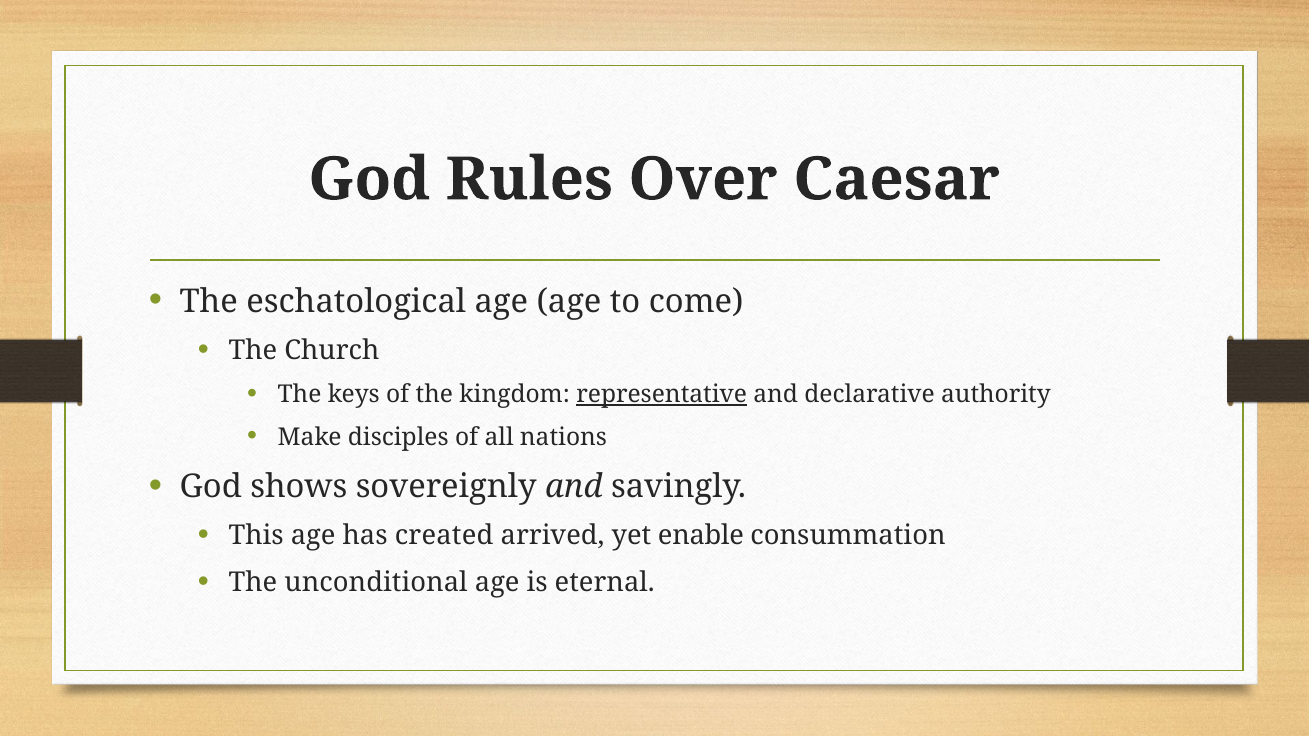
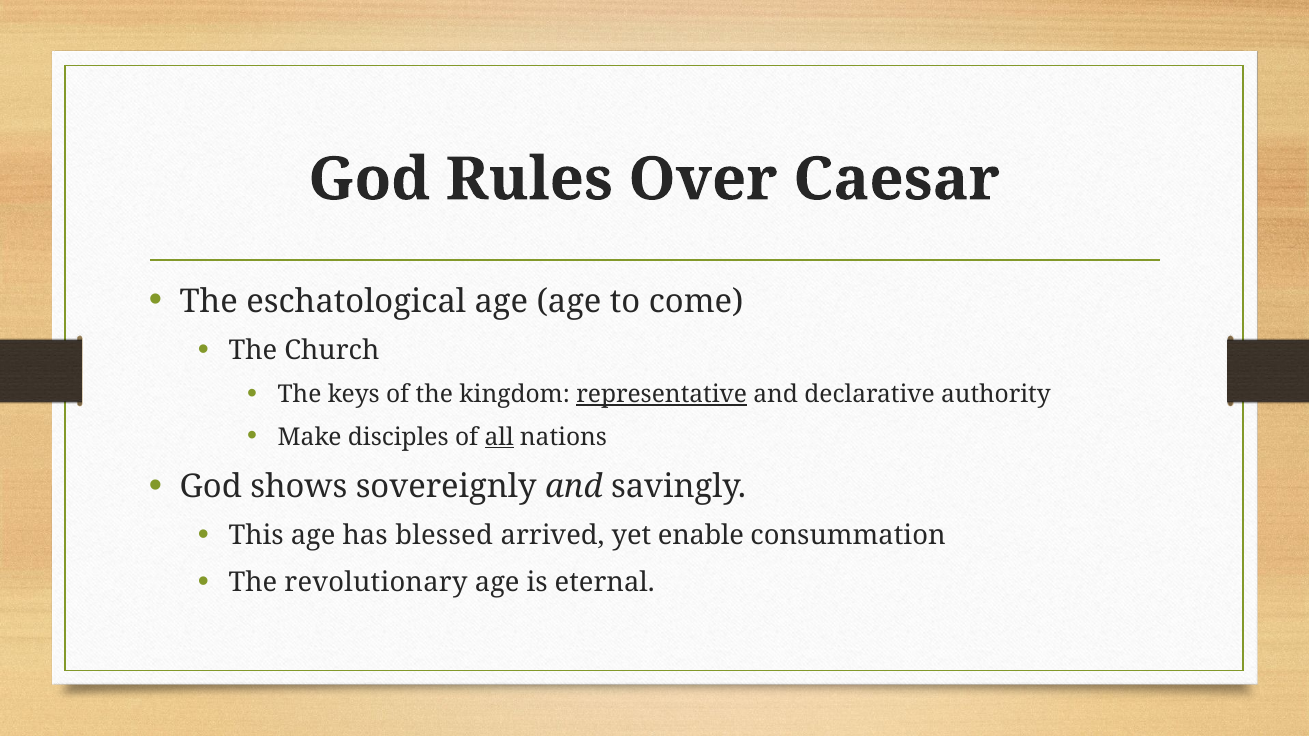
all underline: none -> present
created: created -> blessed
unconditional: unconditional -> revolutionary
